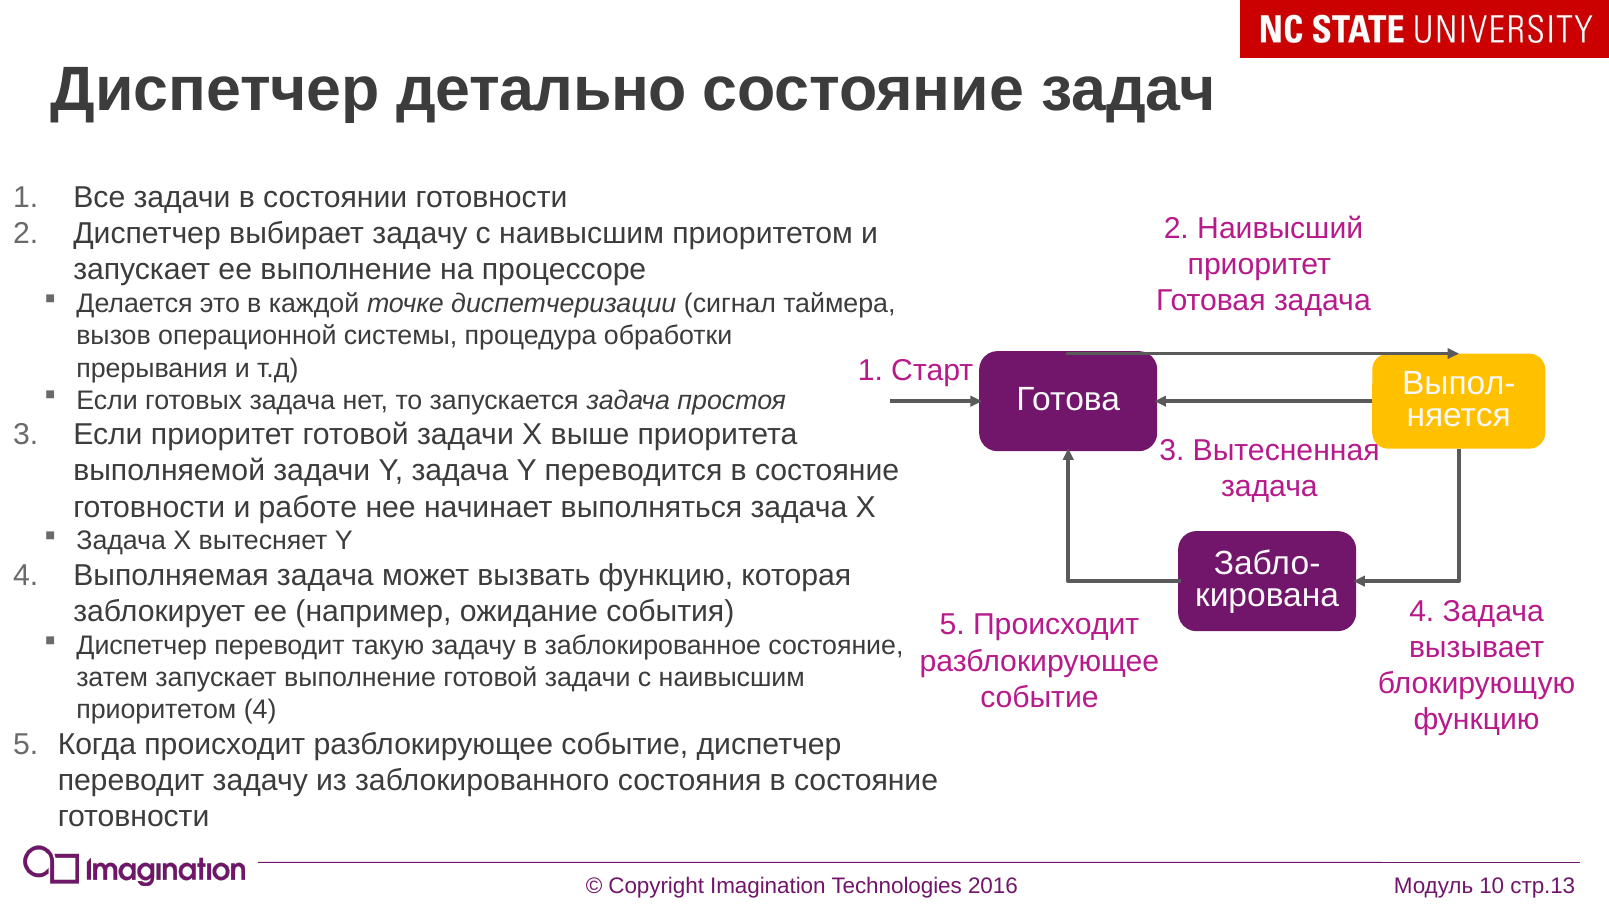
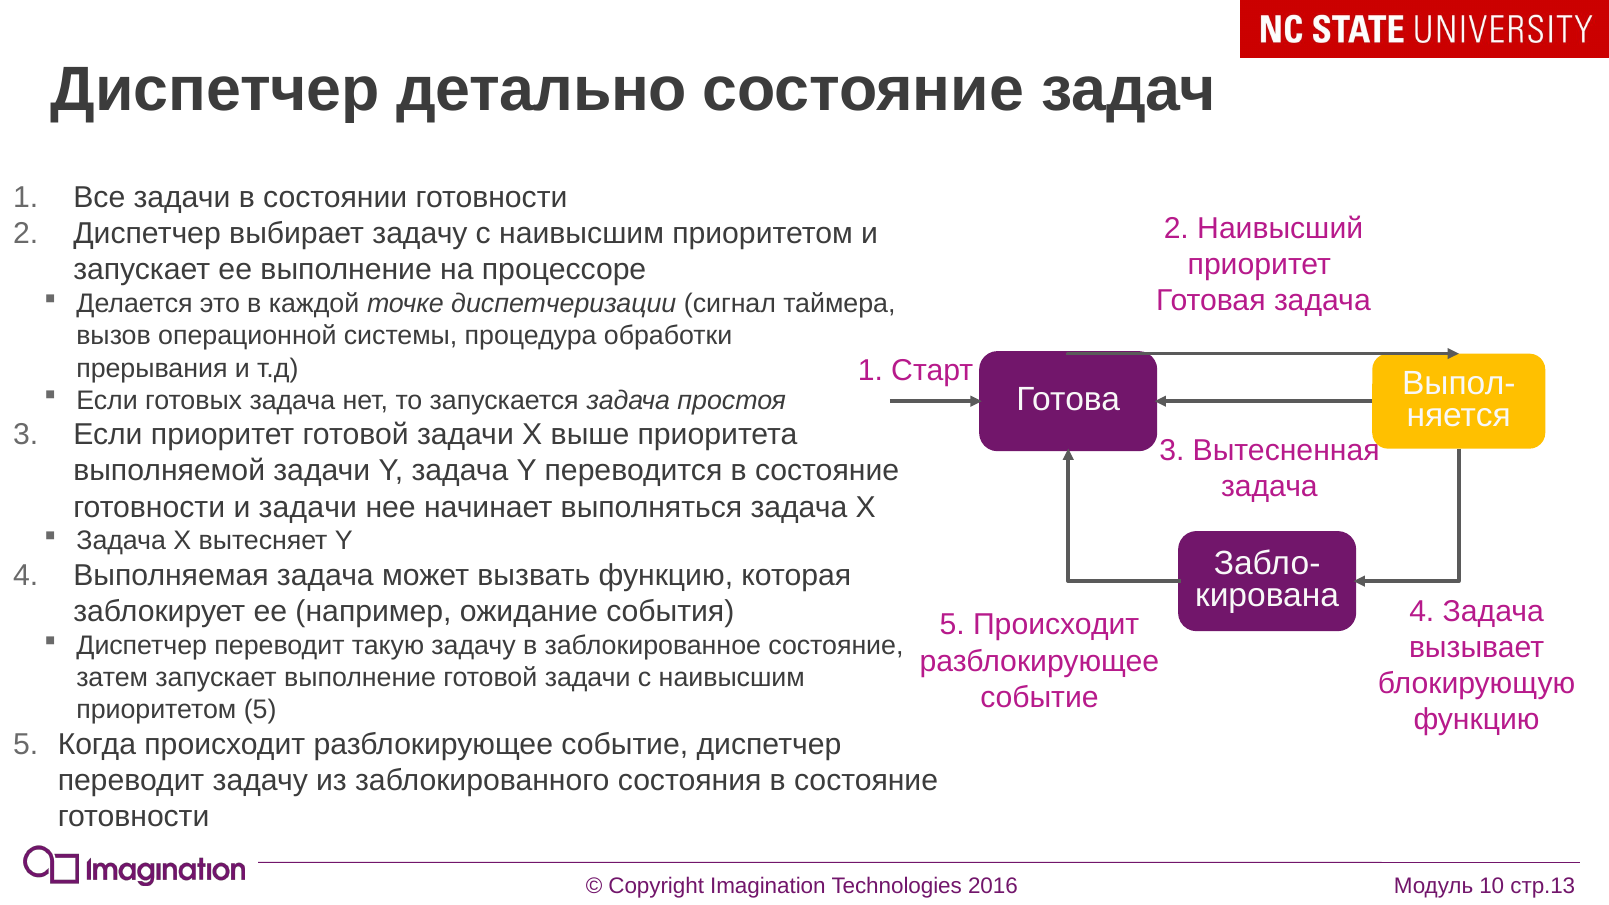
и работе: работе -> задачи
приоритетом 4: 4 -> 5
